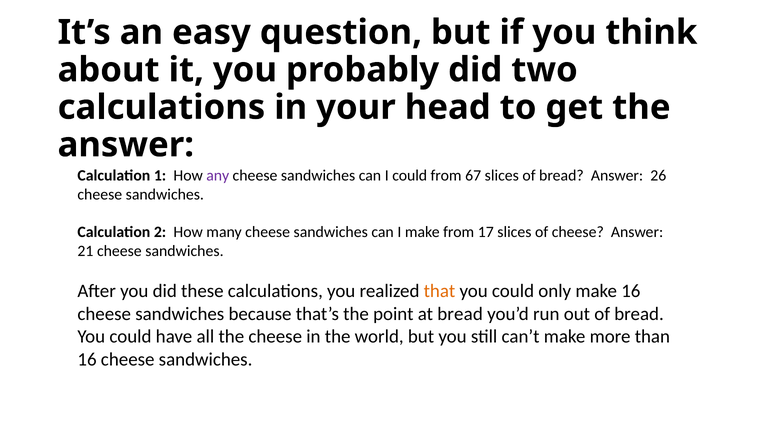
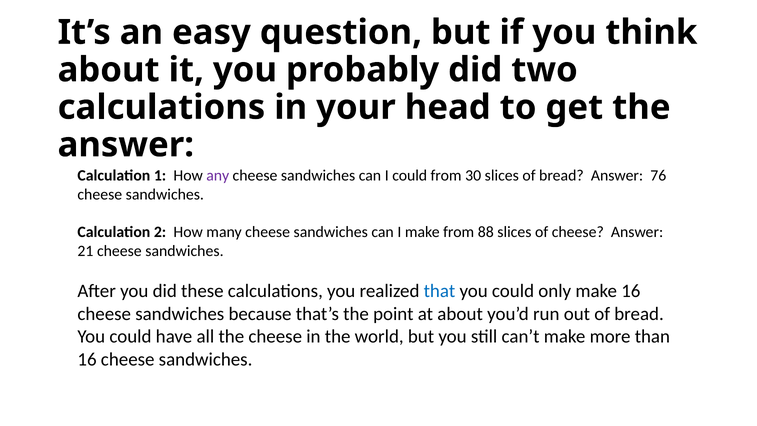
67: 67 -> 30
26: 26 -> 76
17: 17 -> 88
that colour: orange -> blue
at bread: bread -> about
